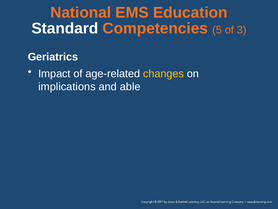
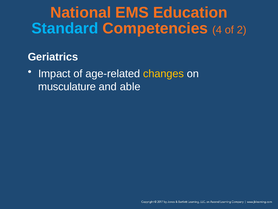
Standard colour: white -> light blue
5: 5 -> 4
3: 3 -> 2
implications: implications -> musculature
